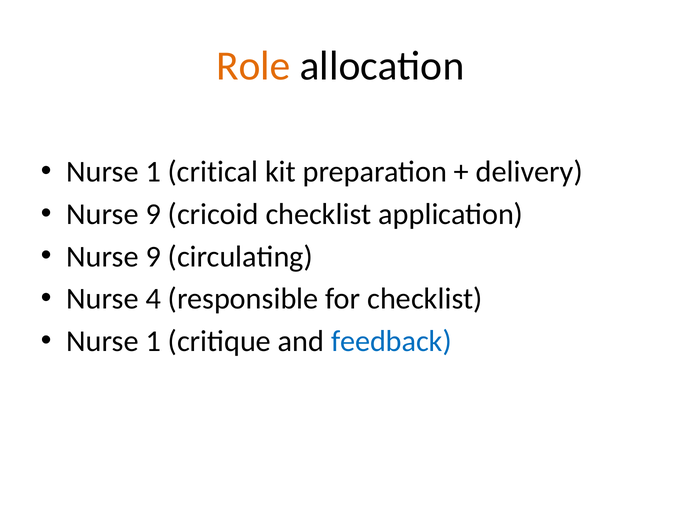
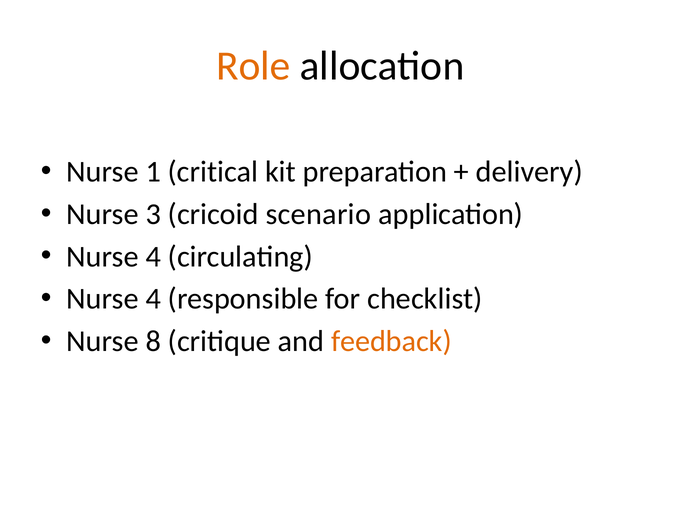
9 at (153, 214): 9 -> 3
cricoid checklist: checklist -> scenario
9 at (153, 256): 9 -> 4
1 at (153, 341): 1 -> 8
feedback colour: blue -> orange
